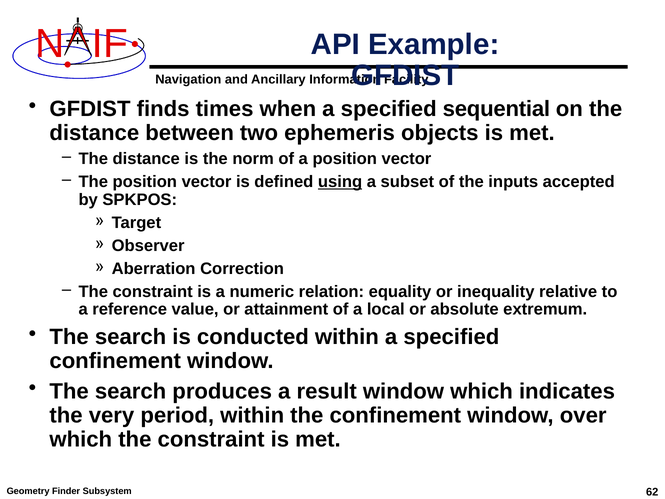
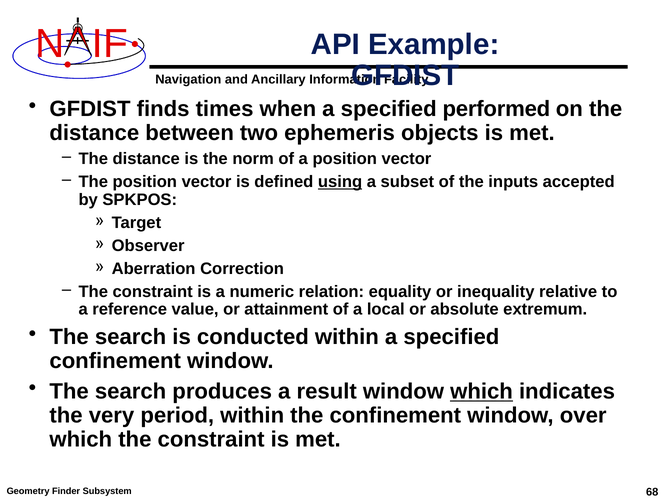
sequential: sequential -> performed
which at (482, 391) underline: none -> present
62: 62 -> 68
